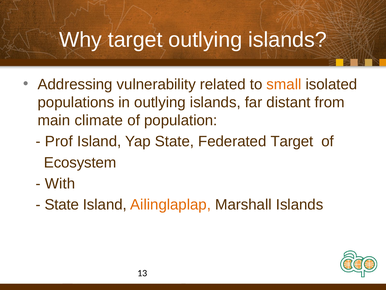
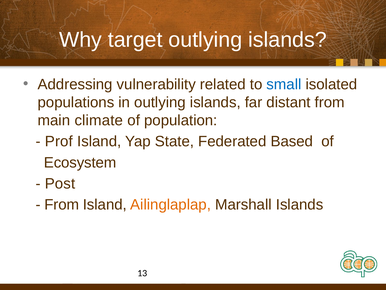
small colour: orange -> blue
Federated Target: Target -> Based
With: With -> Post
State at (62, 204): State -> From
